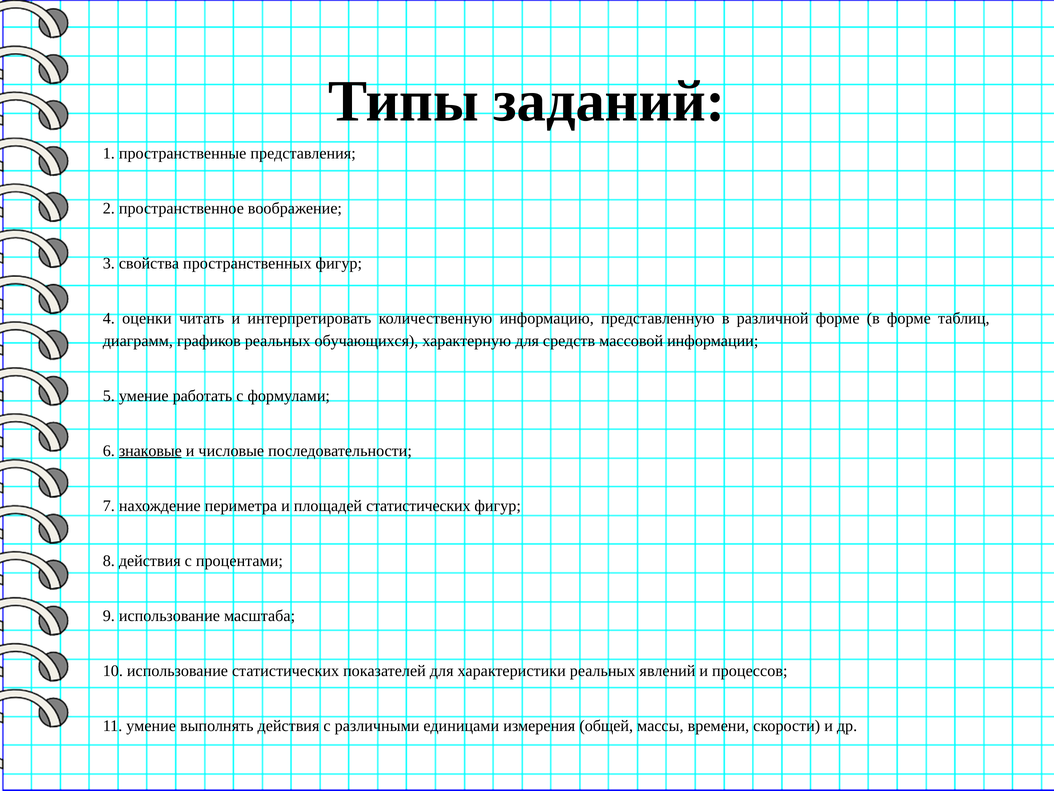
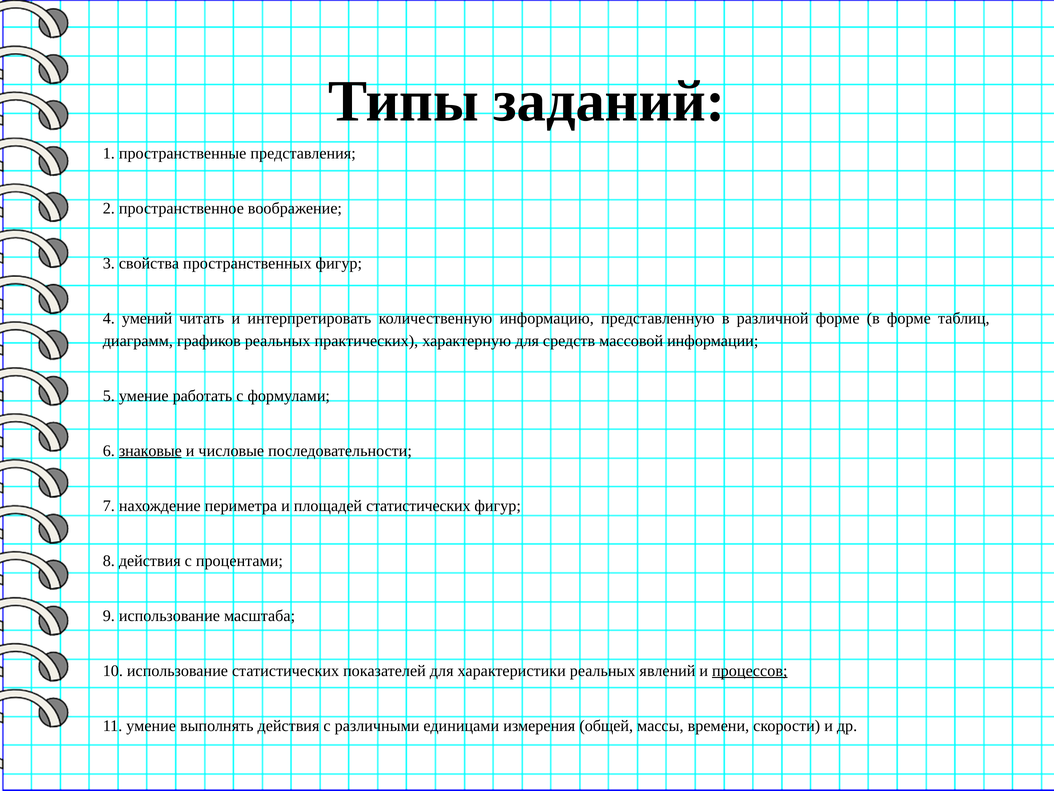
оценки: оценки -> умений
обучающихся: обучающихся -> практических
процессов underline: none -> present
